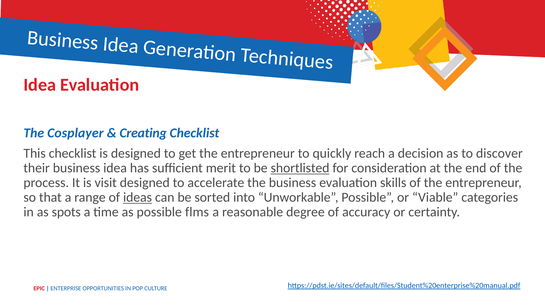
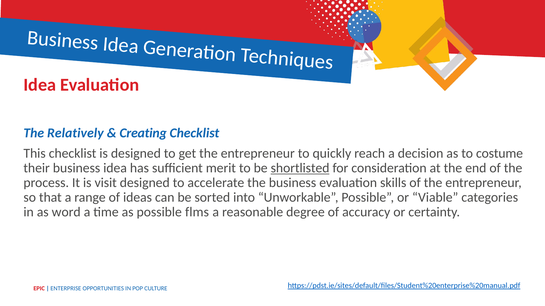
Cosplayer: Cosplayer -> Relatively
discover: discover -> costume
ideas underline: present -> none
spots: spots -> word
